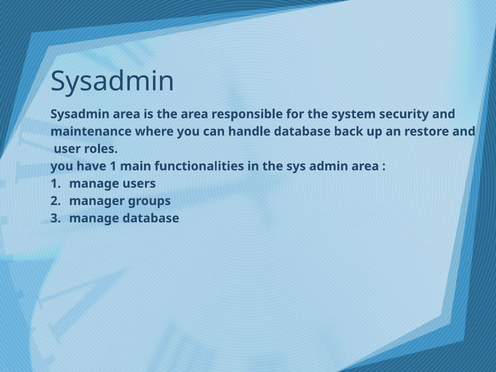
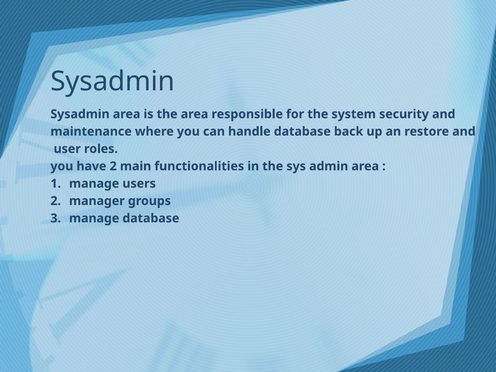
have 1: 1 -> 2
